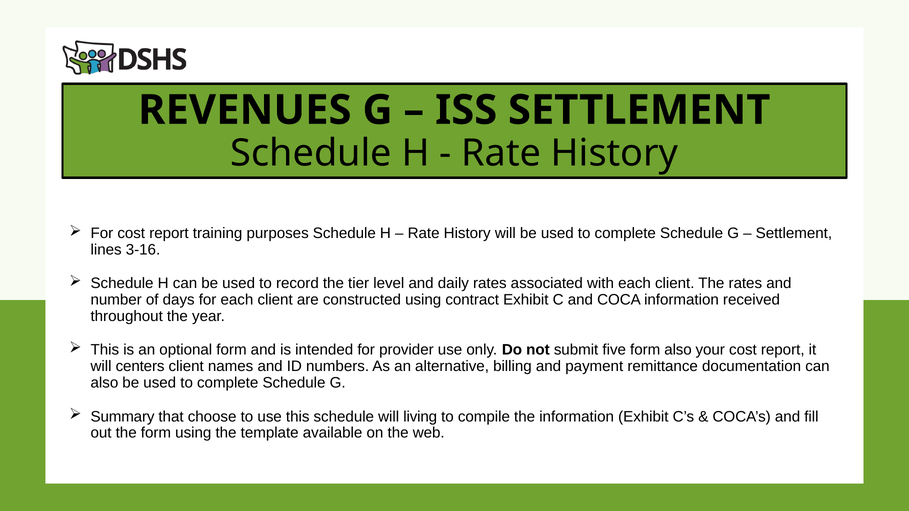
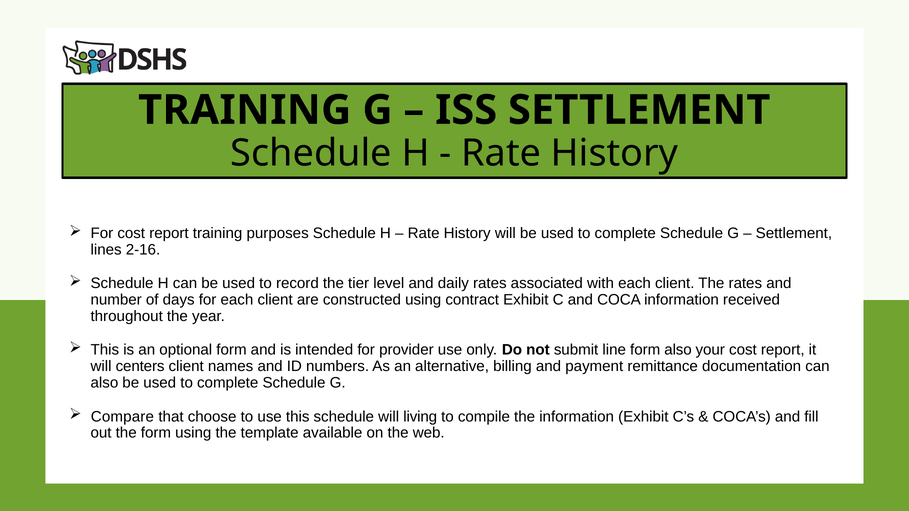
REVENUES at (245, 110): REVENUES -> TRAINING
3-16: 3-16 -> 2-16
five: five -> line
Summary: Summary -> Compare
